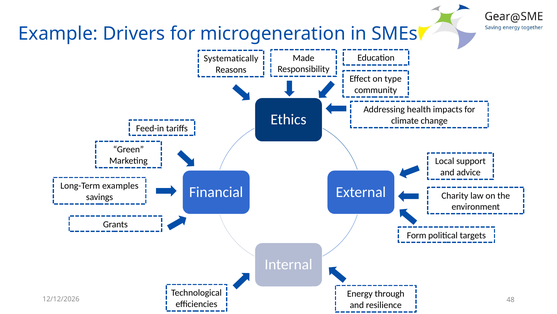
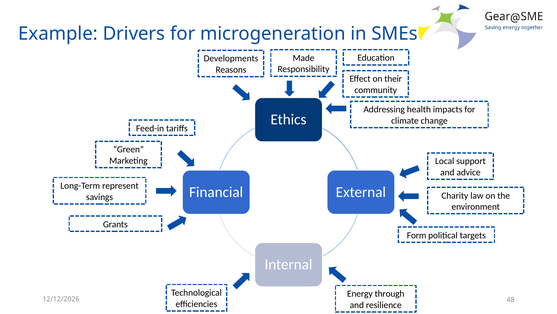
Systematically: Systematically -> Developments
type: type -> their
examples: examples -> represent
